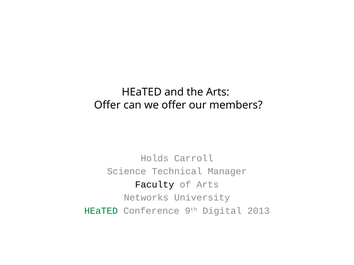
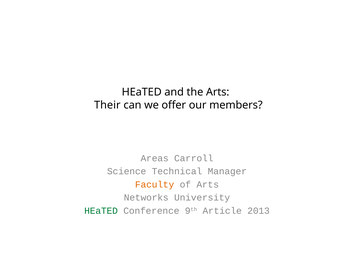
Offer at (107, 105): Offer -> Their
Holds: Holds -> Areas
Faculty colour: black -> orange
Digital: Digital -> Article
